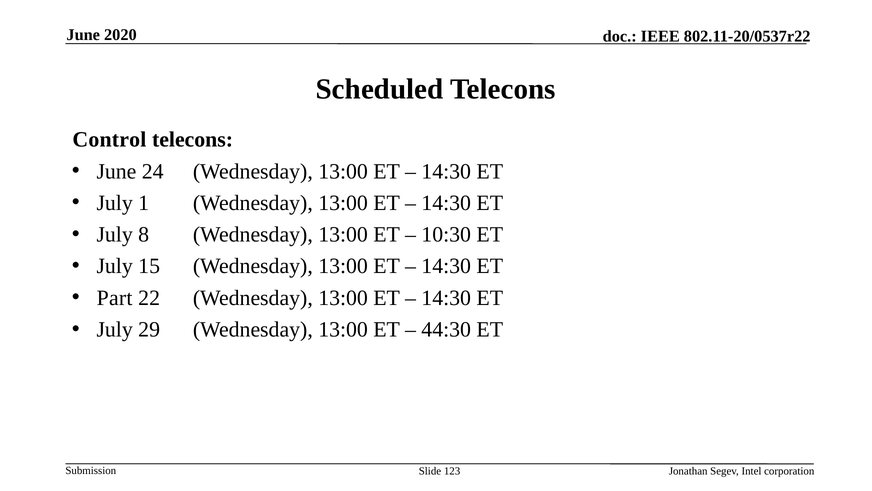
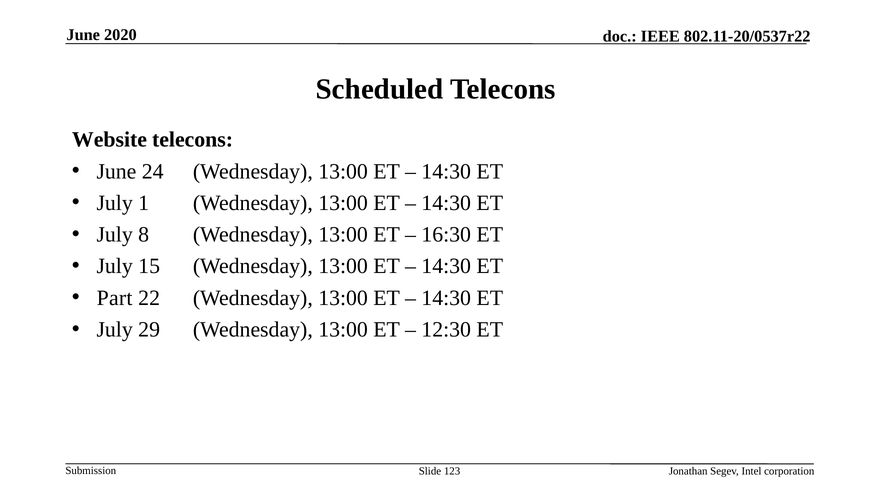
Control: Control -> Website
10:30: 10:30 -> 16:30
44:30: 44:30 -> 12:30
